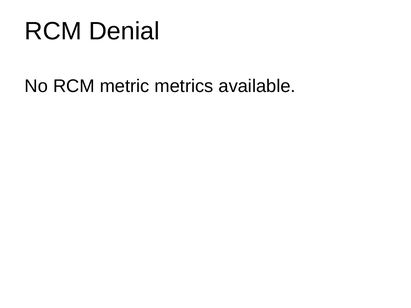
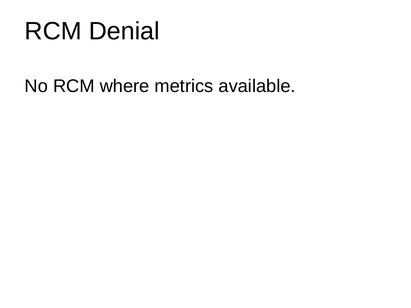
metric: metric -> where
